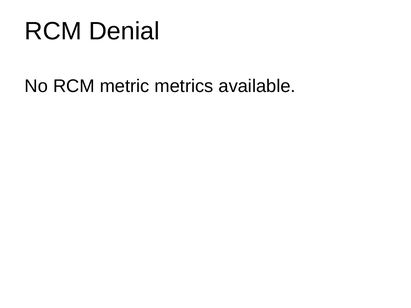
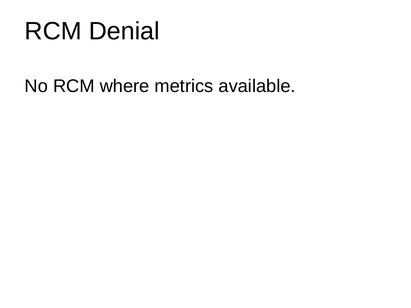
metric: metric -> where
